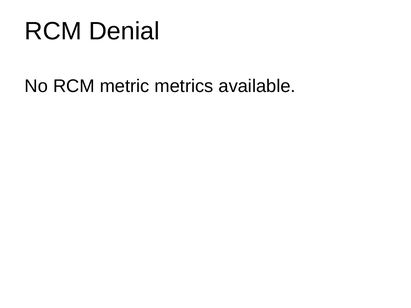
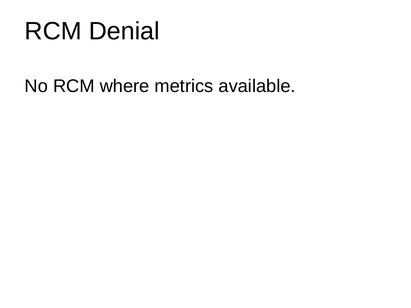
metric: metric -> where
